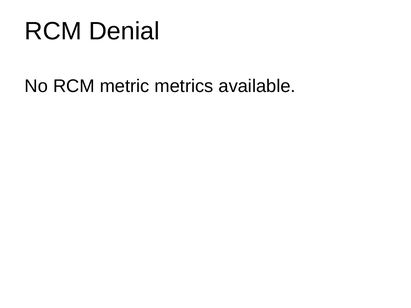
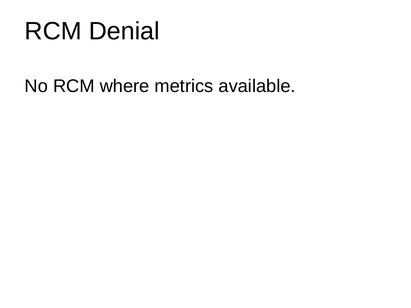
metric: metric -> where
